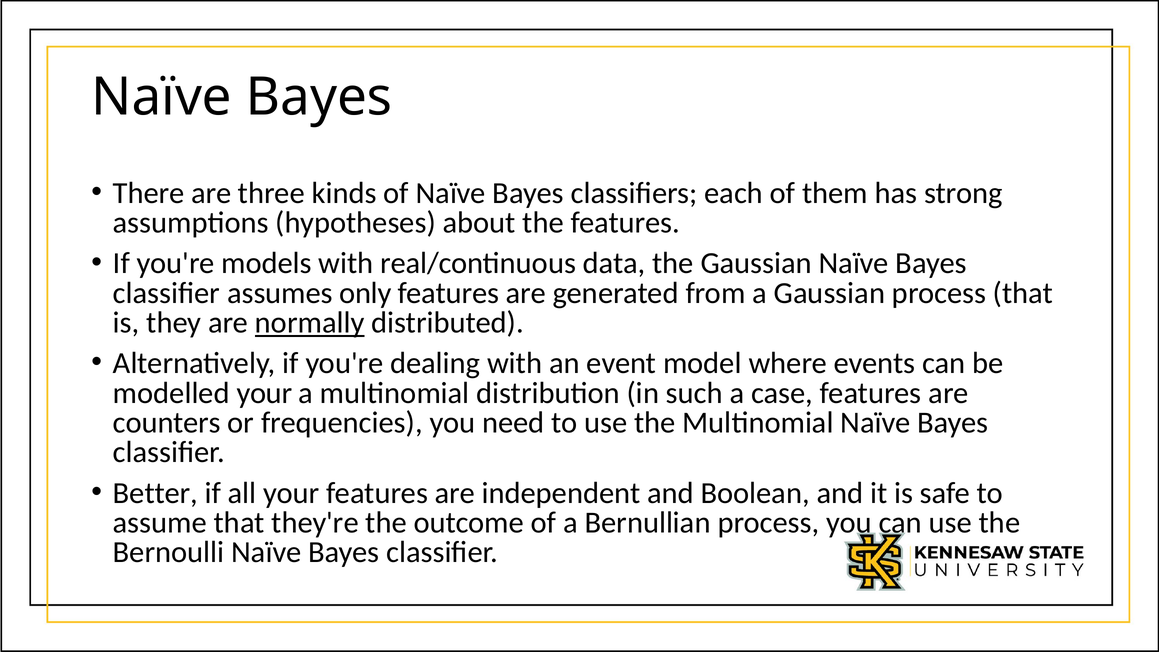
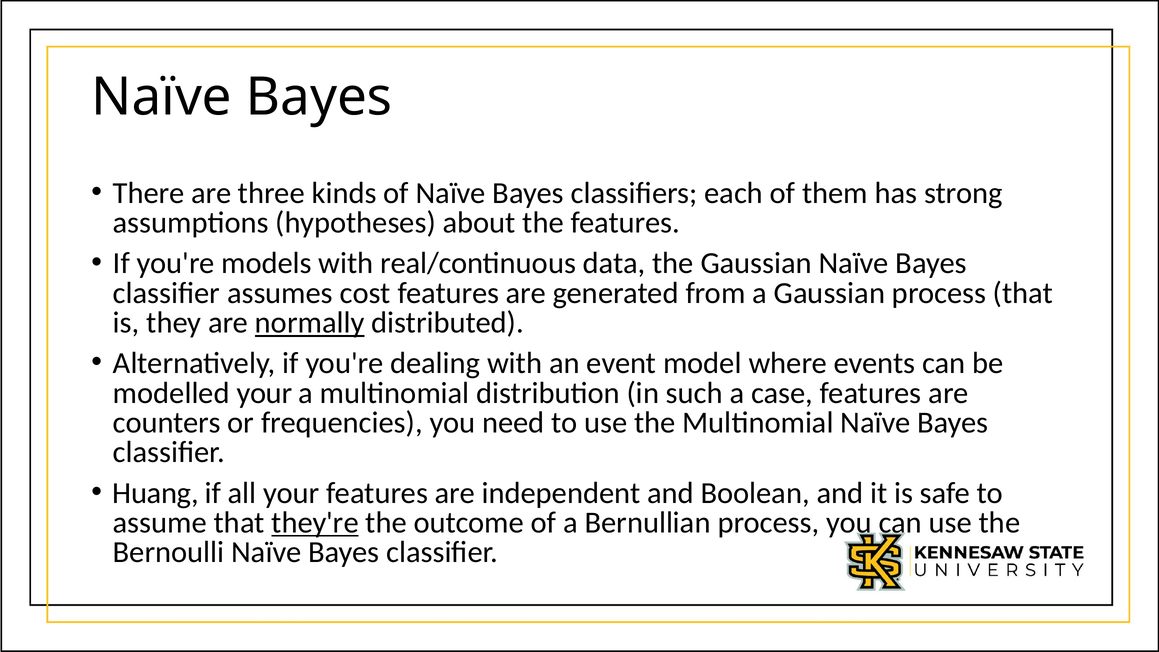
only: only -> cost
Better: Better -> Huang
they're underline: none -> present
